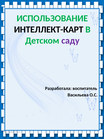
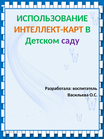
ИНТЕЛЛЕКТ-КАРТ colour: black -> orange
